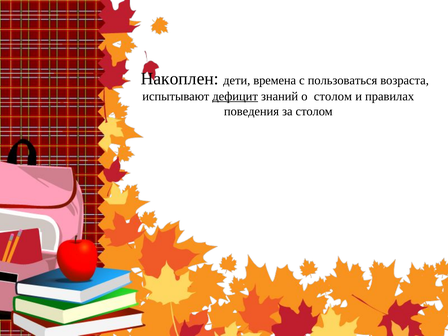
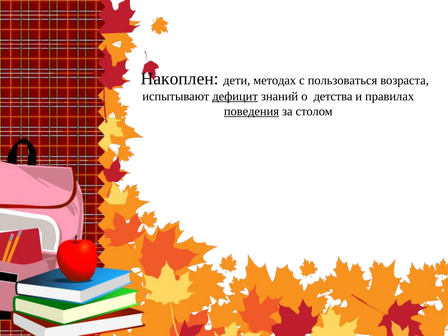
времена: времена -> методах
о столом: столом -> детства
поведения underline: none -> present
